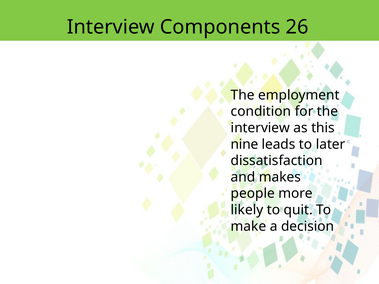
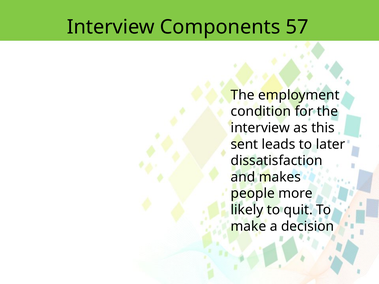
26: 26 -> 57
nine: nine -> sent
